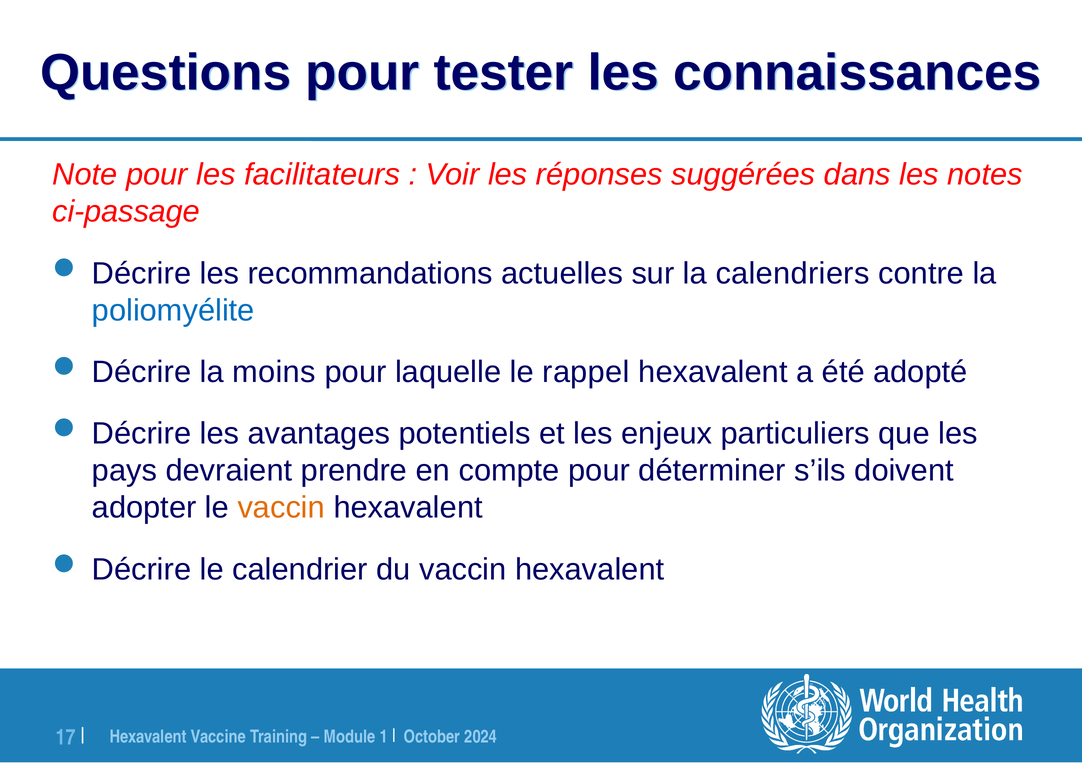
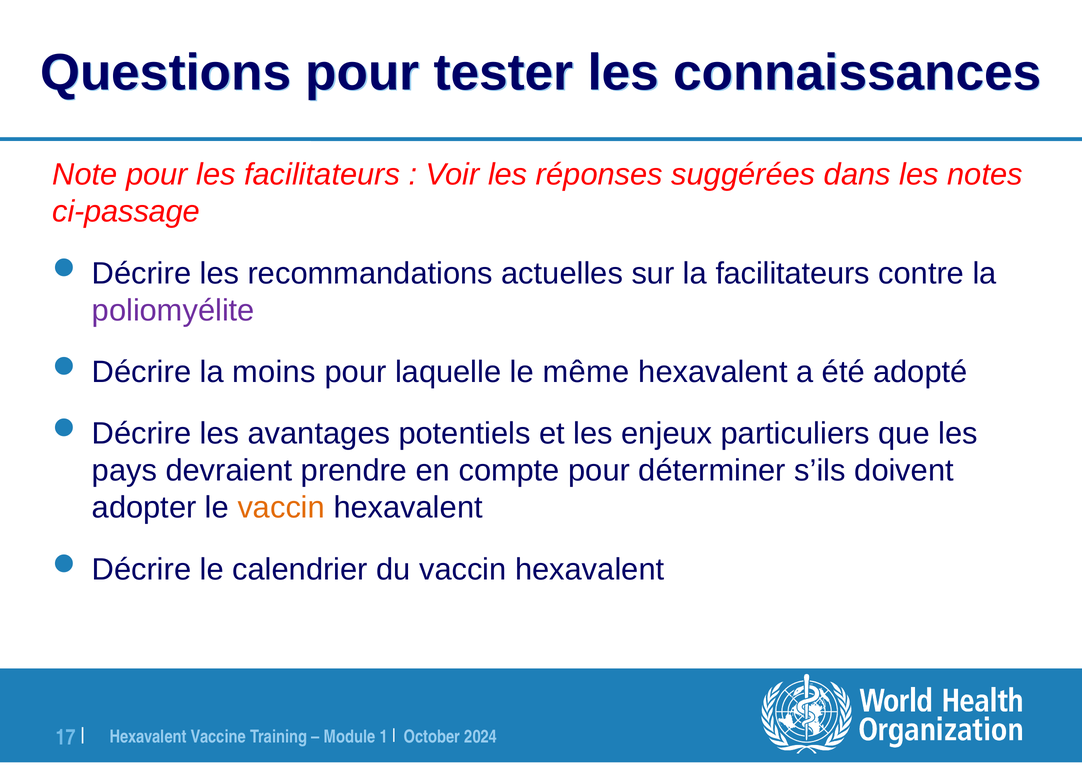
la calendriers: calendriers -> facilitateurs
poliomyélite colour: blue -> purple
rappel: rappel -> même
